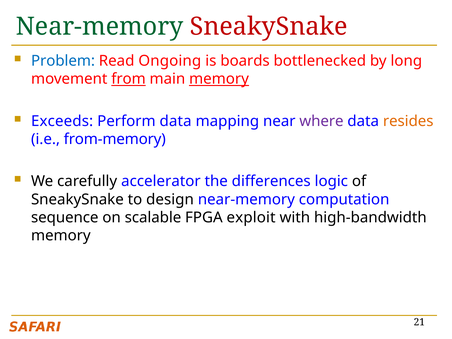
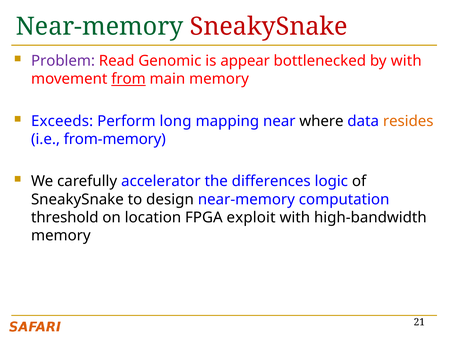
Problem colour: blue -> purple
Ongoing: Ongoing -> Genomic
boards: boards -> appear
by long: long -> with
memory at (219, 79) underline: present -> none
Perform data: data -> long
where colour: purple -> black
sequence: sequence -> threshold
scalable: scalable -> location
